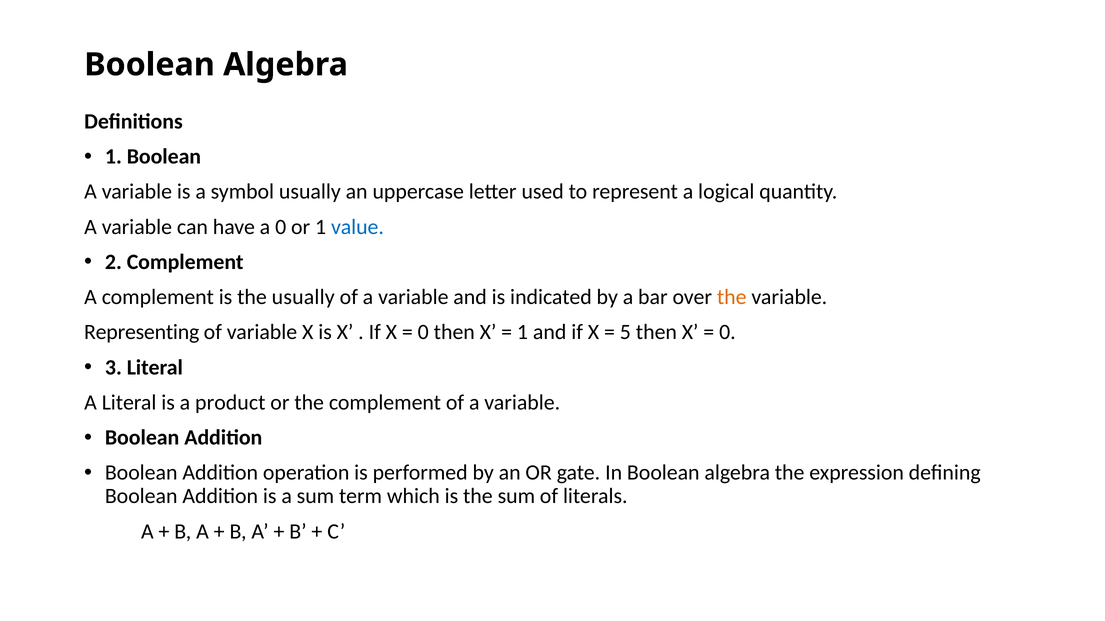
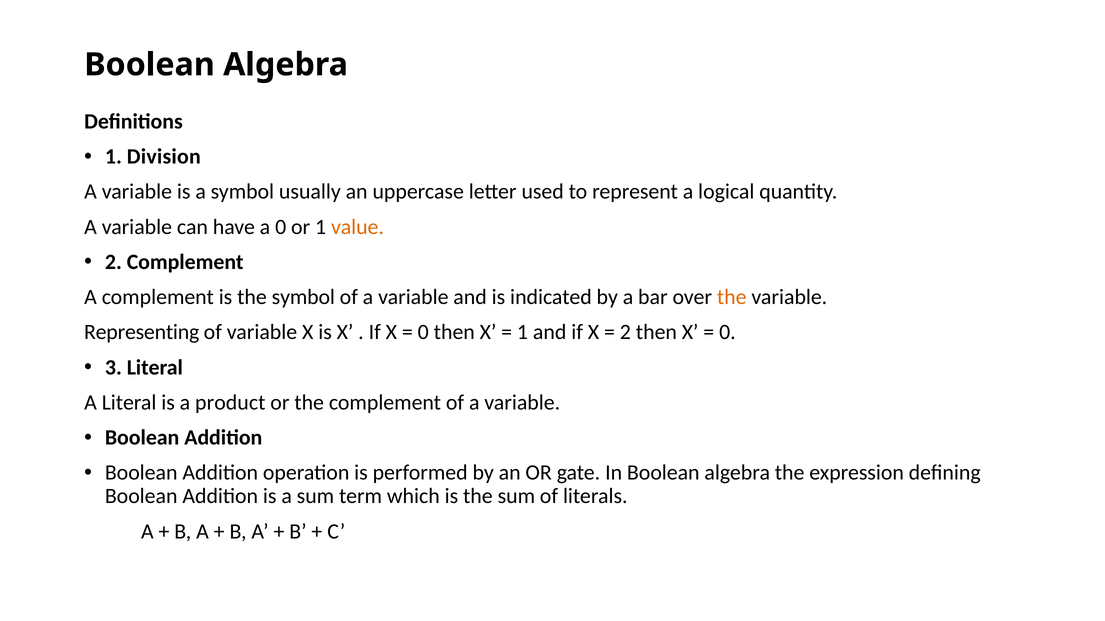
1 Boolean: Boolean -> Division
value colour: blue -> orange
the usually: usually -> symbol
5 at (625, 333): 5 -> 2
